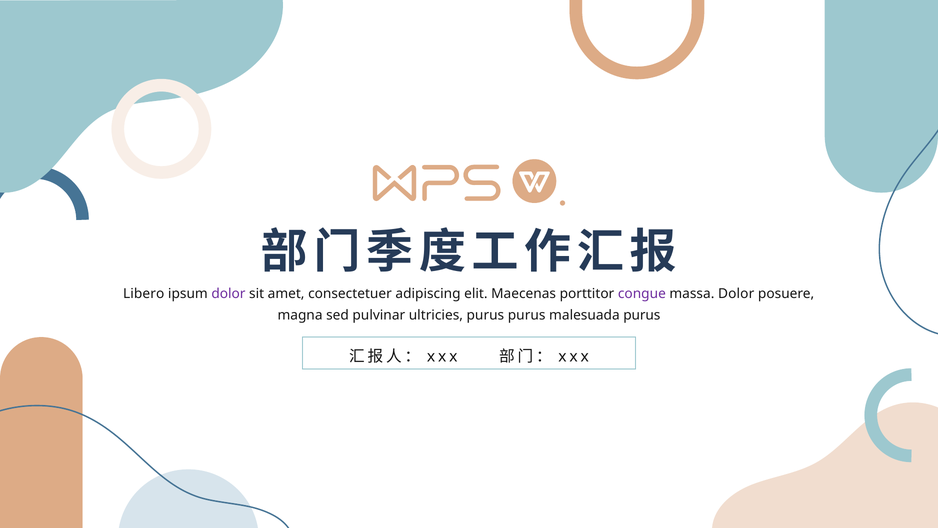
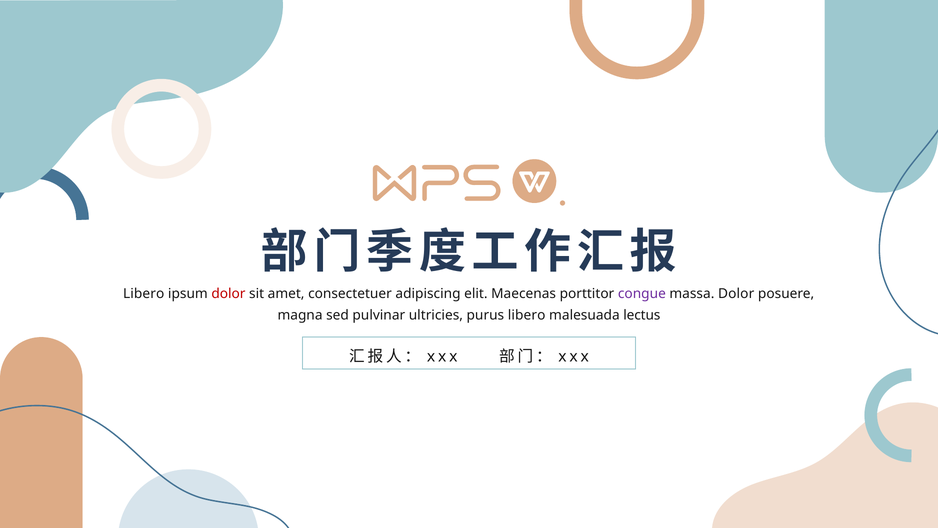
dolor at (228, 293) colour: purple -> red
purus purus: purus -> libero
malesuada purus: purus -> lectus
